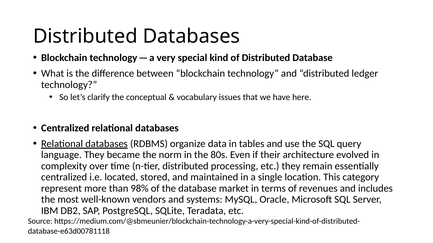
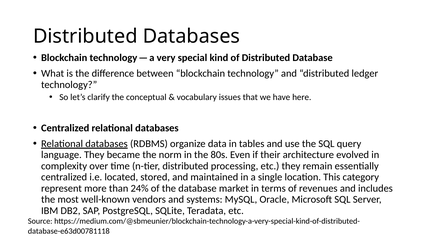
98%: 98% -> 24%
